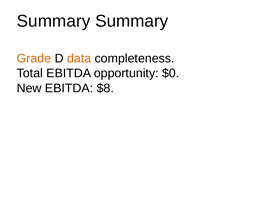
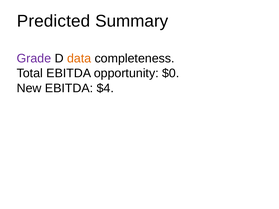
Summary at (54, 21): Summary -> Predicted
Grade colour: orange -> purple
$8: $8 -> $4
